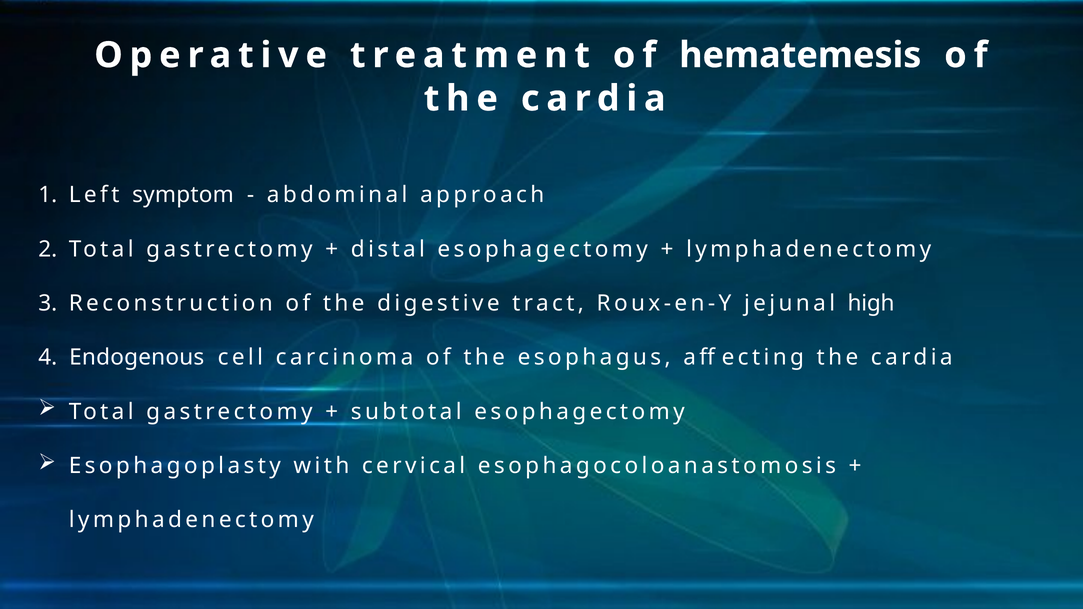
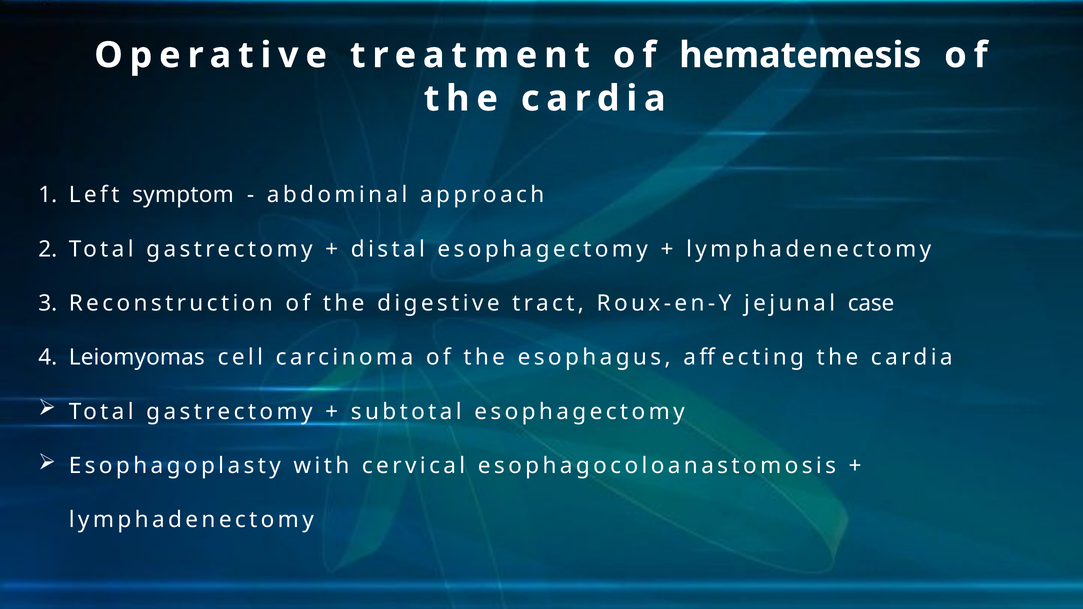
high: high -> case
Endogenous: Endogenous -> Leiomyomas
